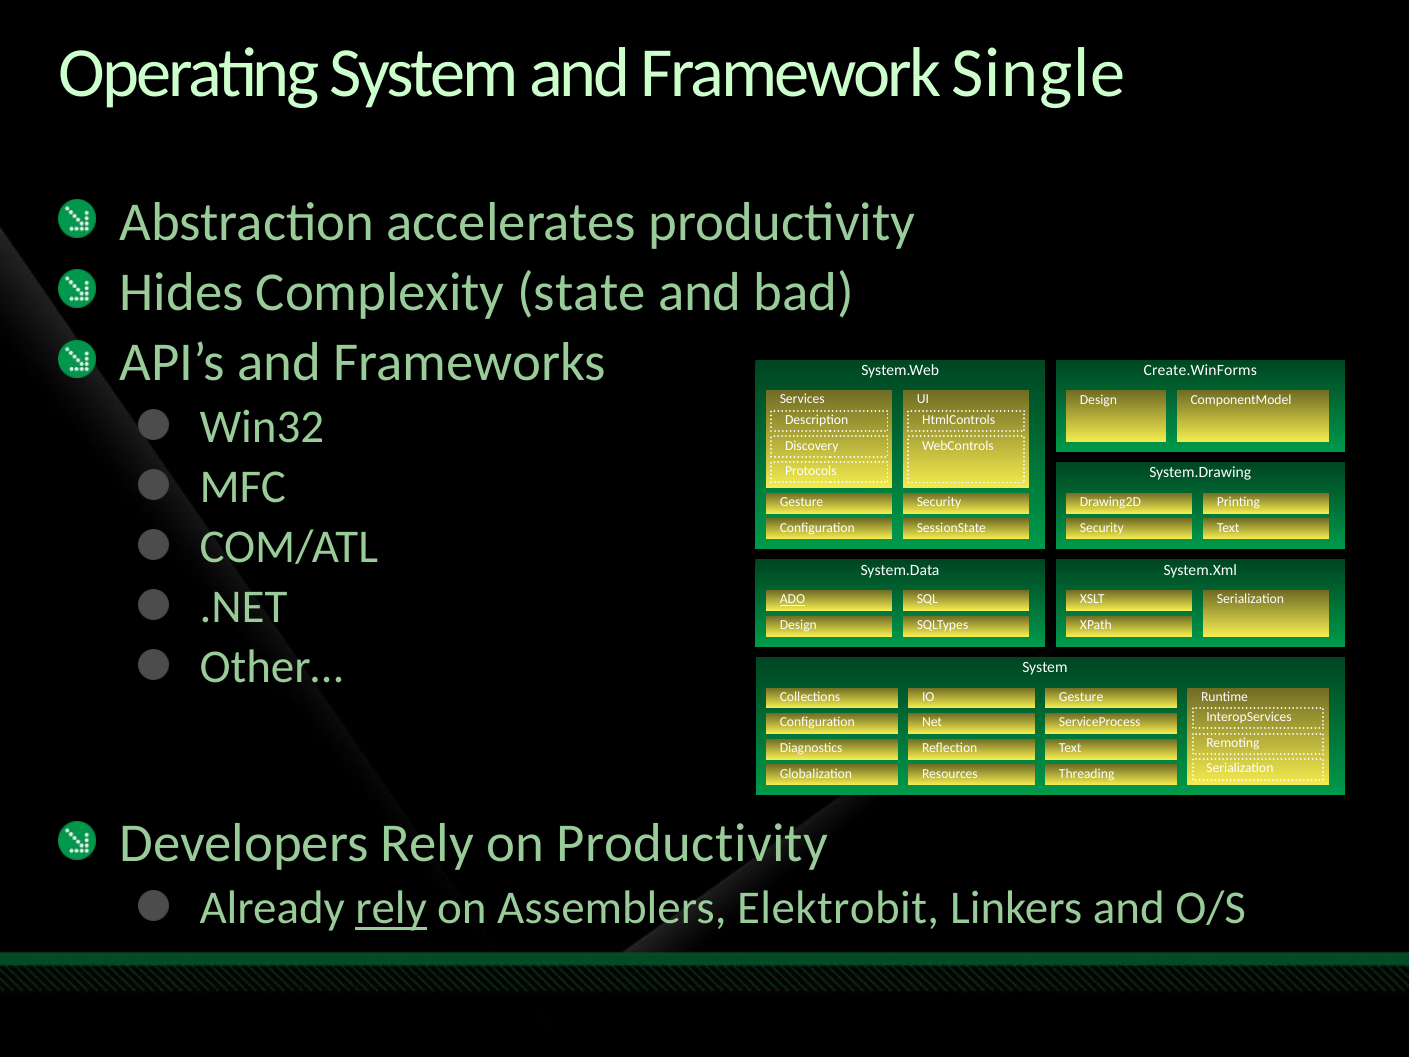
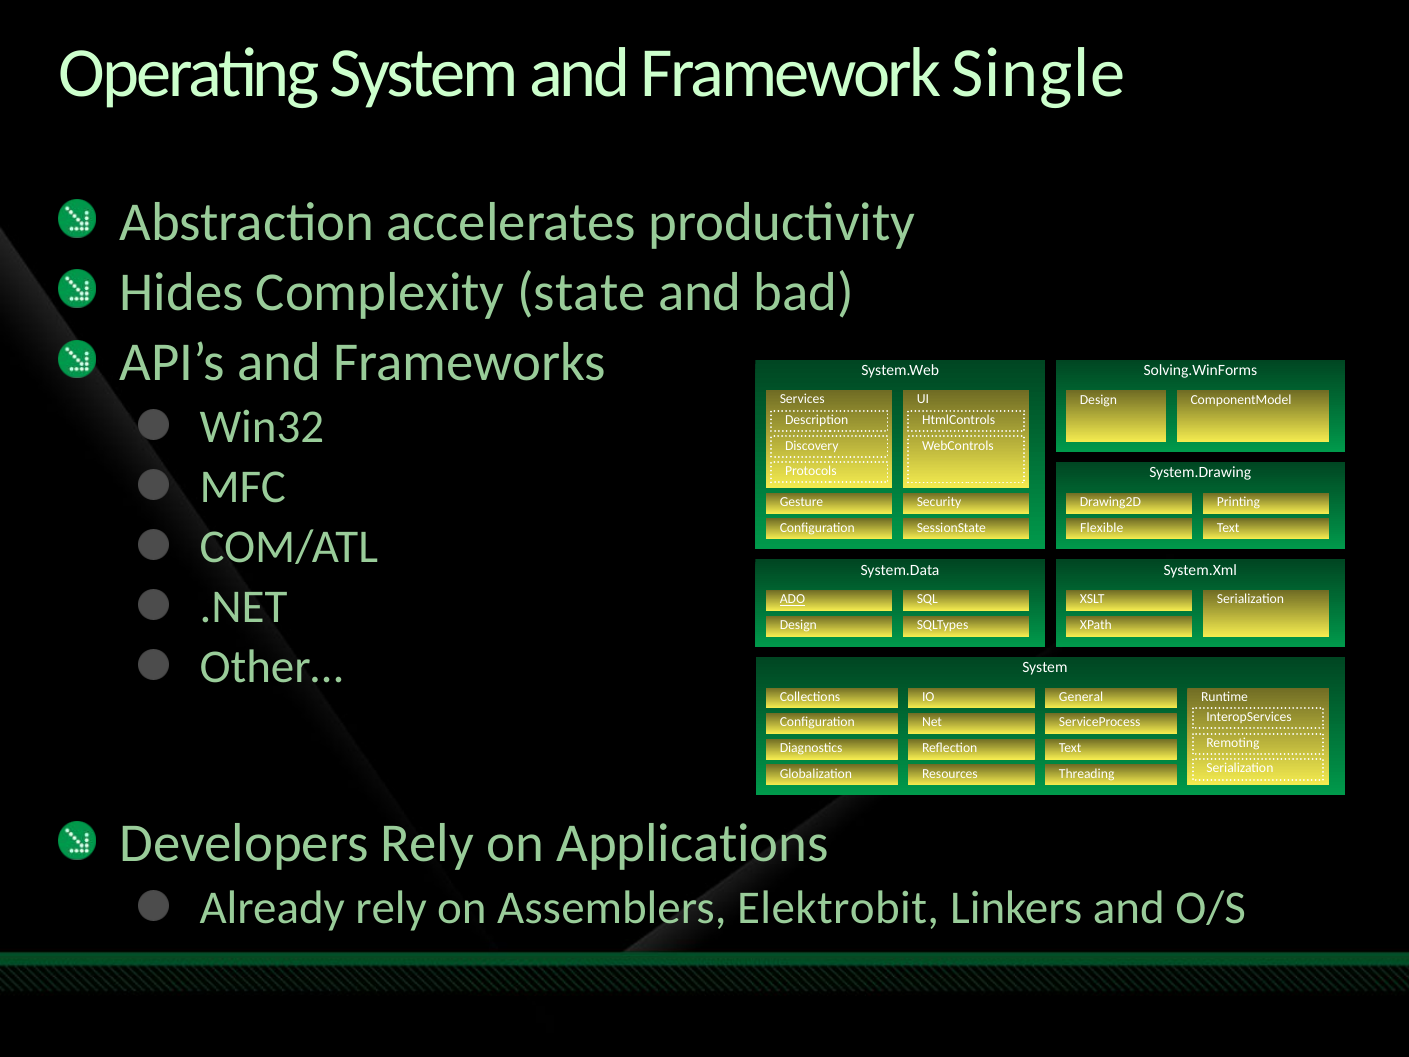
Create.WinForms: Create.WinForms -> Solving.WinForms
Security at (1102, 527): Security -> Flexible
Gesture at (1081, 697): Gesture -> General
on Productivity: Productivity -> Applications
rely at (391, 908) underline: present -> none
